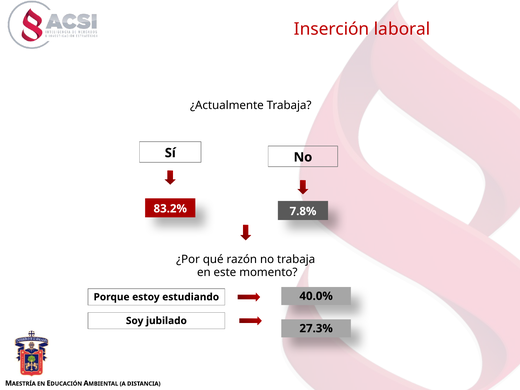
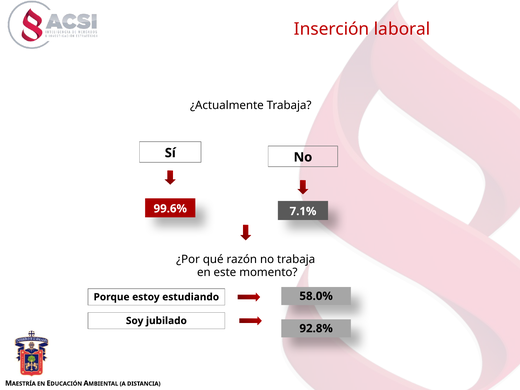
83.2%: 83.2% -> 99.6%
7.8%: 7.8% -> 7.1%
40.0%: 40.0% -> 58.0%
27.3%: 27.3% -> 92.8%
